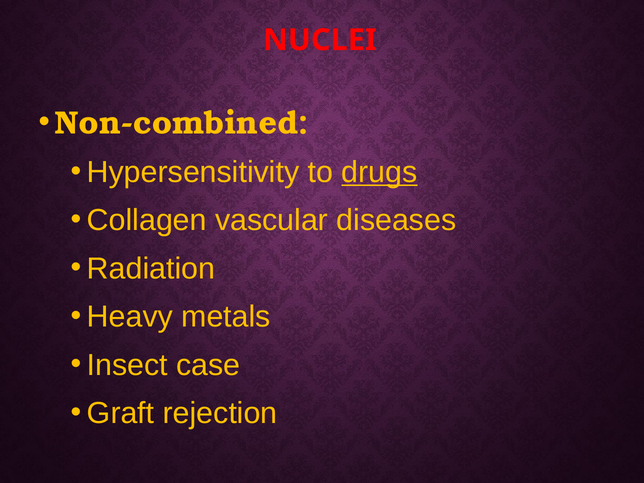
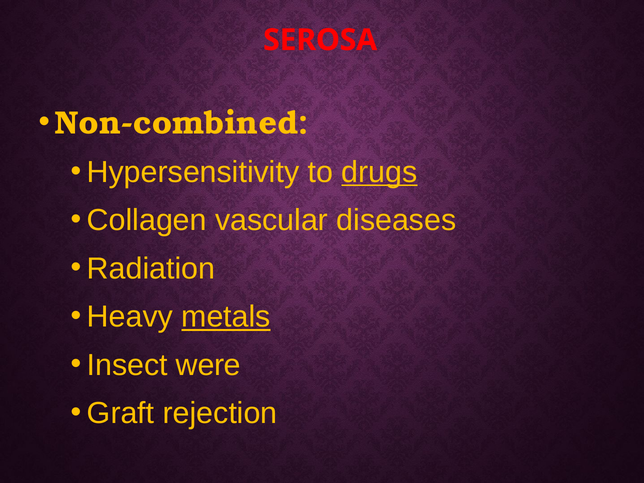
NUCLEI: NUCLEI -> SEROSA
metals underline: none -> present
case: case -> were
